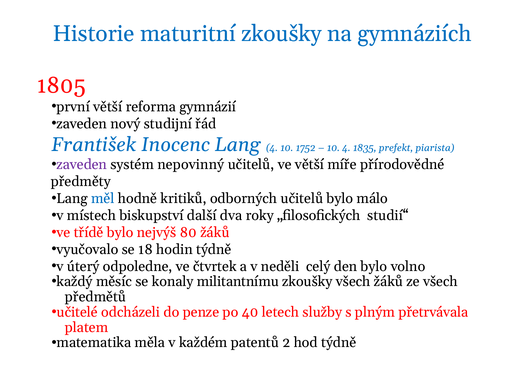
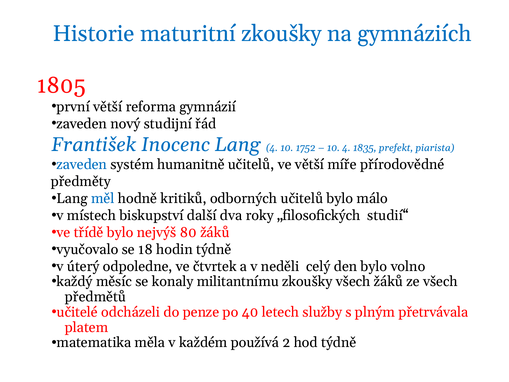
zaveden at (82, 164) colour: purple -> blue
nepovinný: nepovinný -> humanitně
patentů: patentů -> používá
